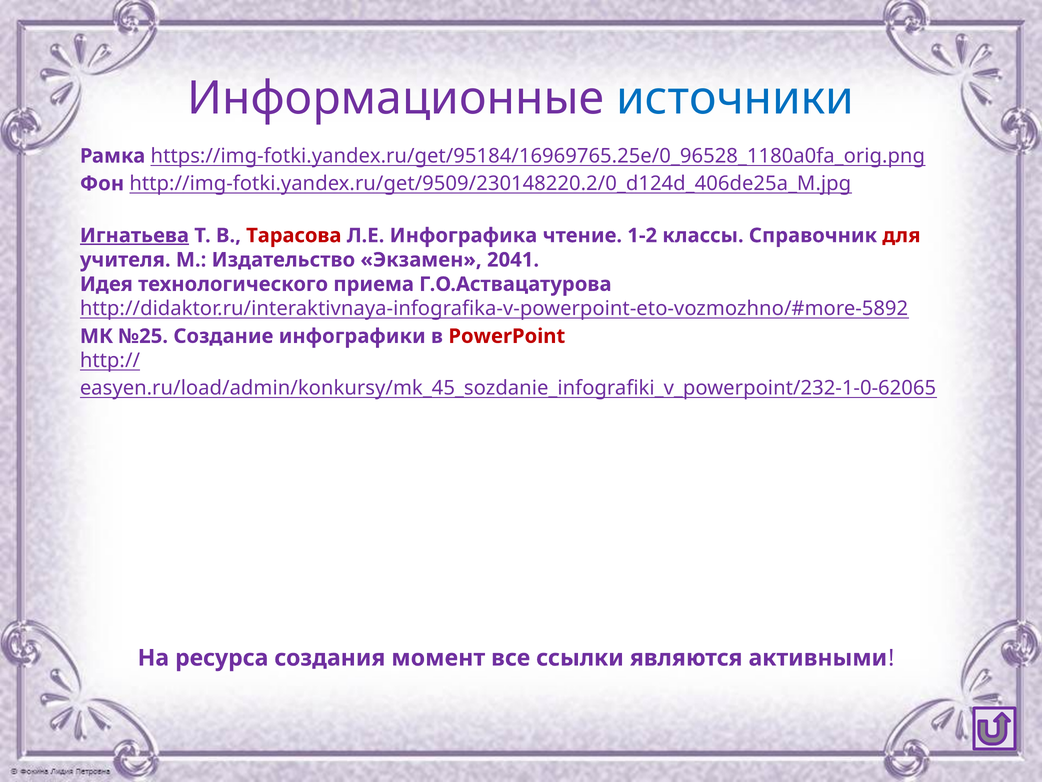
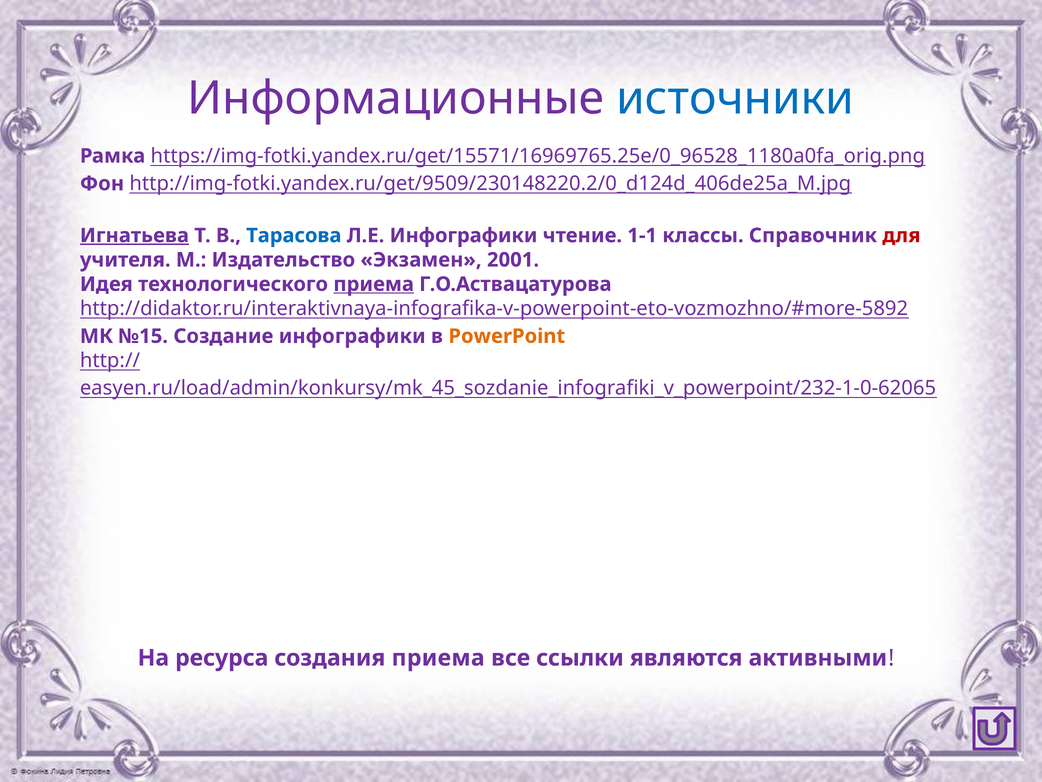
https://img-fotki.yandex.ru/get/95184/16969765.25e/0_96528_1180a0fa_orig.png: https://img-fotki.yandex.ru/get/95184/16969765.25e/0_96528_1180a0fa_orig.png -> https://img-fotki.yandex.ru/get/15571/16969765.25e/0_96528_1180a0fa_orig.png
Тарасова colour: red -> blue
Л.Е Инфографика: Инфографика -> Инфографики
1-2: 1-2 -> 1-1
2041: 2041 -> 2001
приема at (374, 284) underline: none -> present
№25: №25 -> №15
PowerPoint colour: red -> orange
создания момент: момент -> приема
